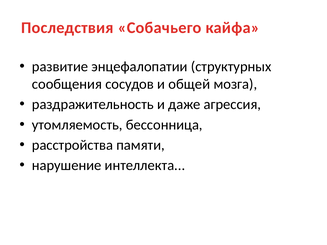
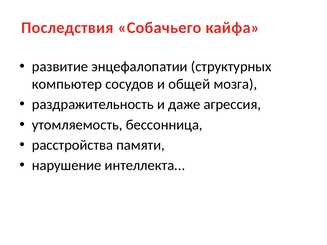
сообщения: сообщения -> компьютер
